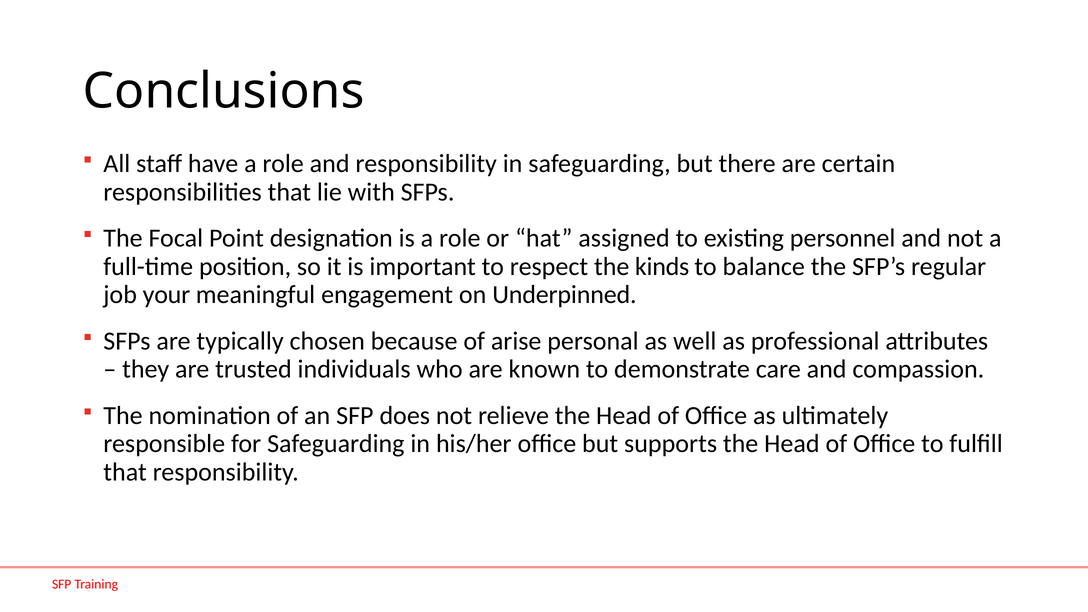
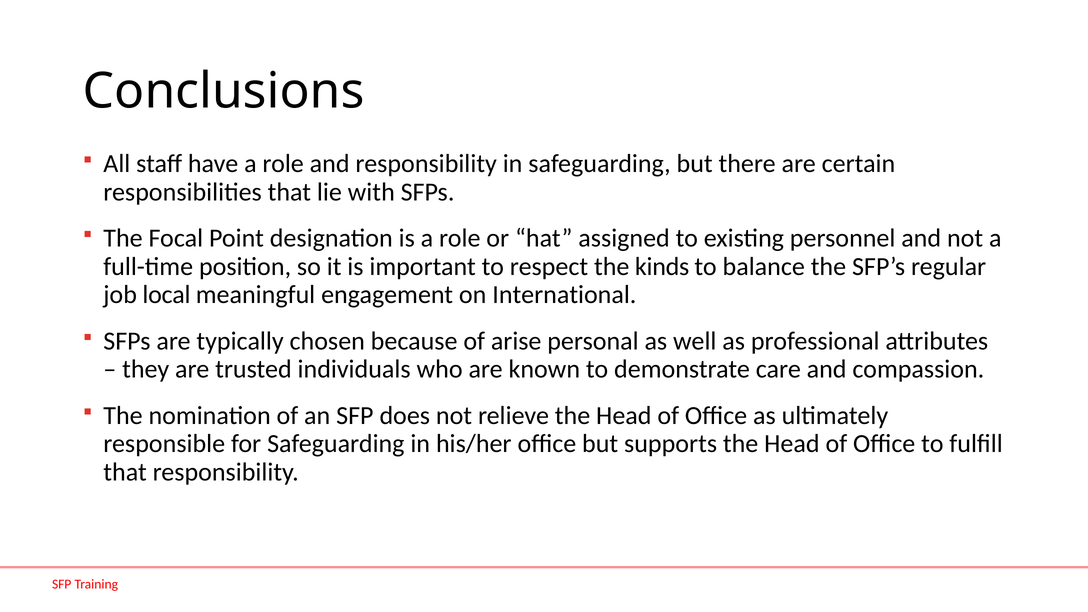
your: your -> local
Underpinned: Underpinned -> International
